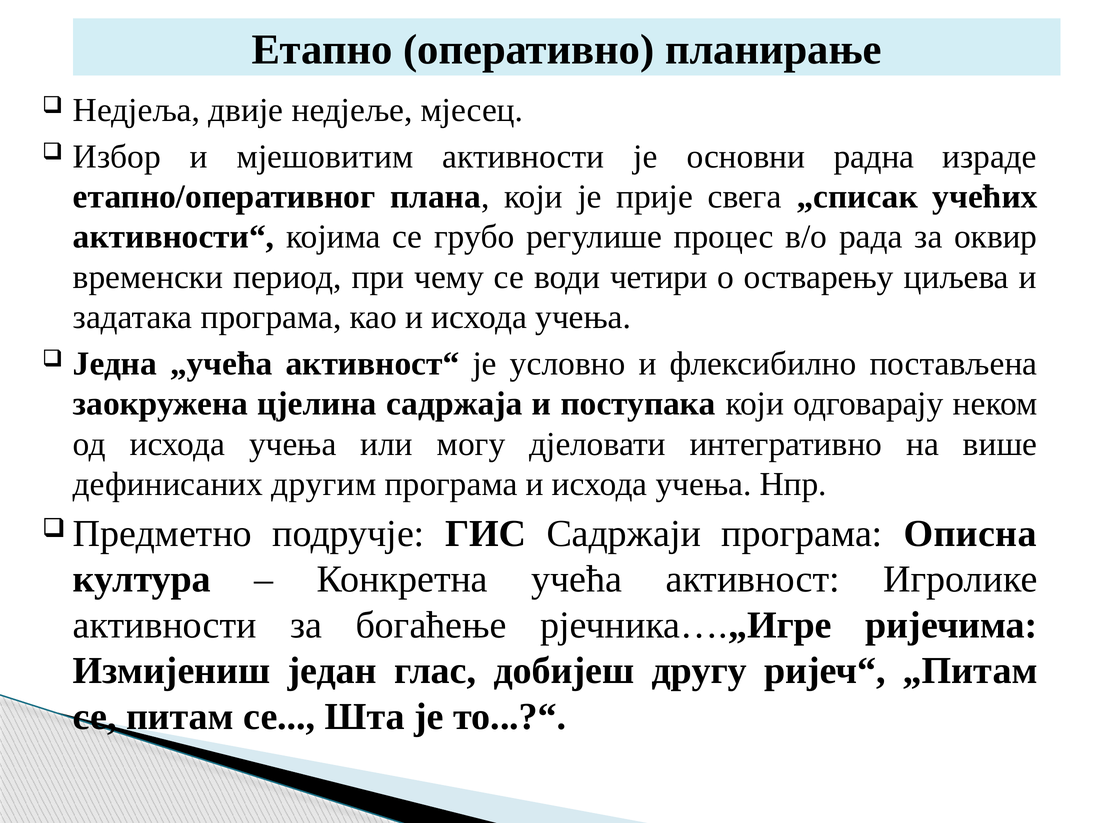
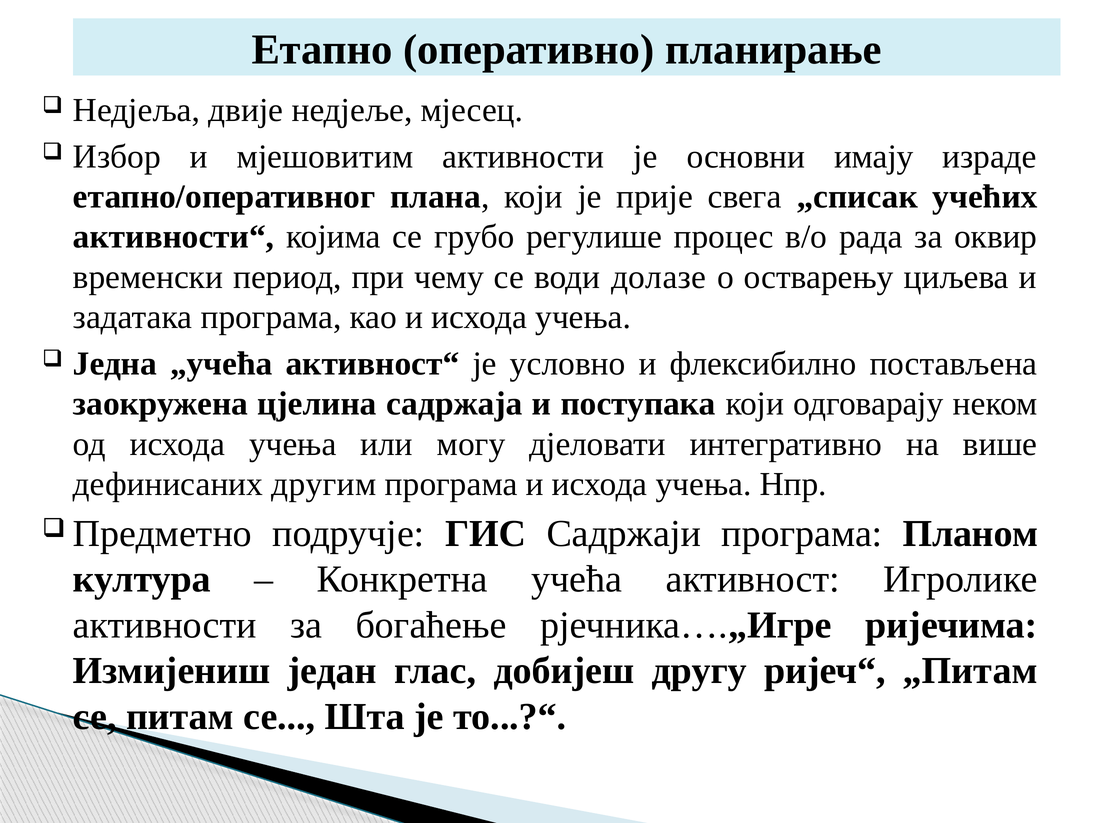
радна: радна -> имају
четири: четири -> долазе
Описна: Описна -> Планом
